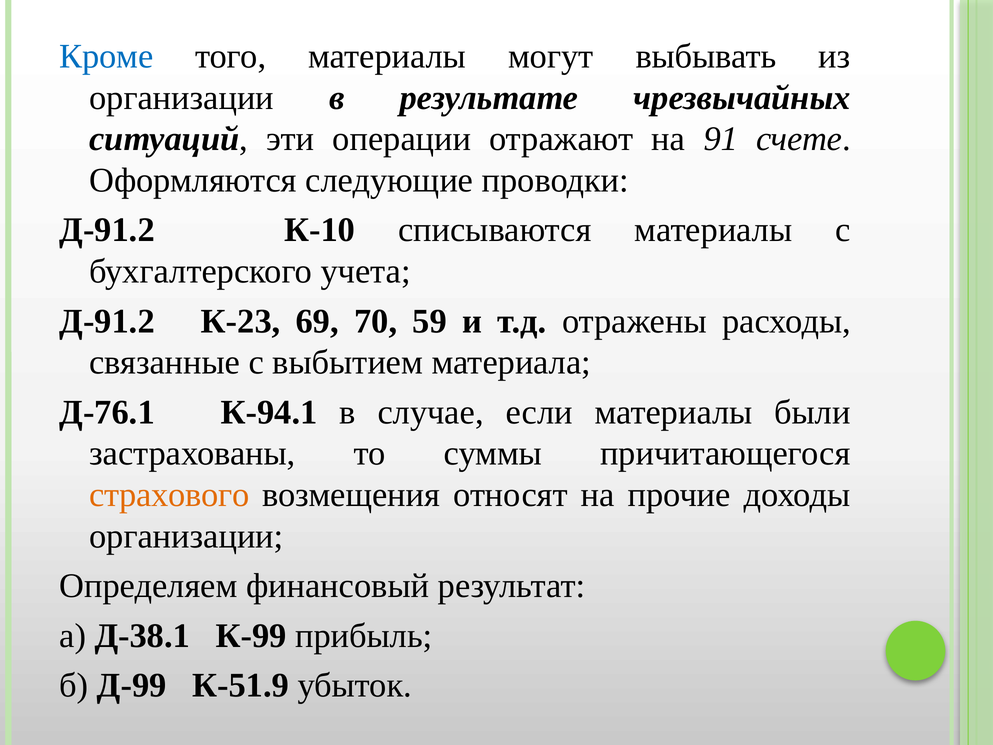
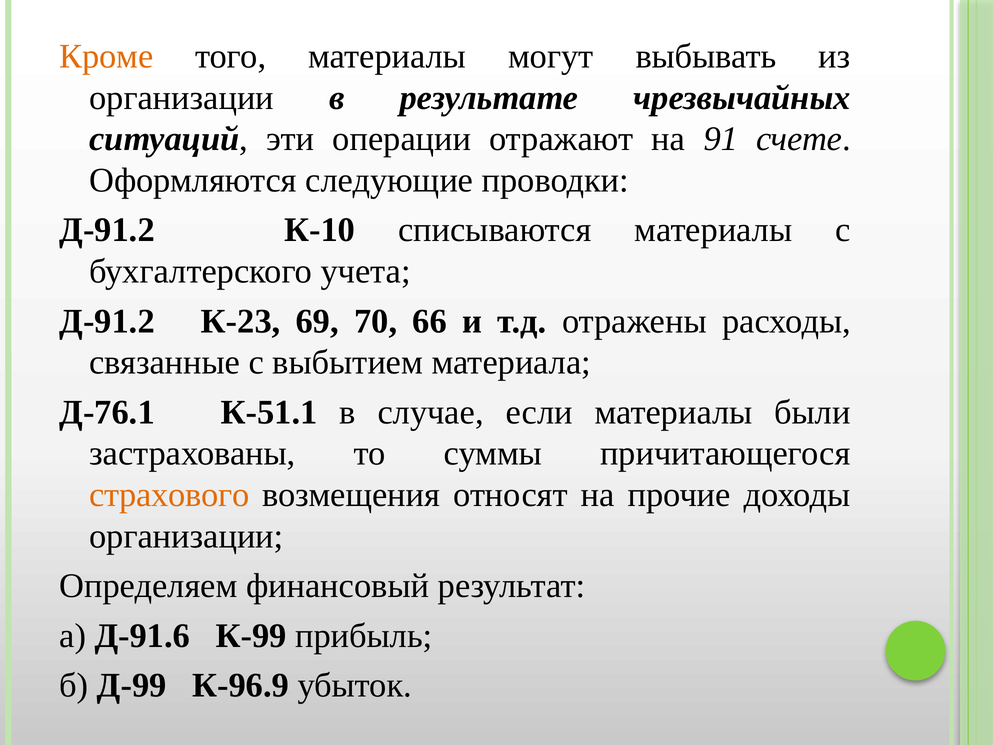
Кроме colour: blue -> orange
59: 59 -> 66
К-94.1: К-94.1 -> К-51.1
Д-38.1: Д-38.1 -> Д-91.6
К-51.9: К-51.9 -> К-96.9
